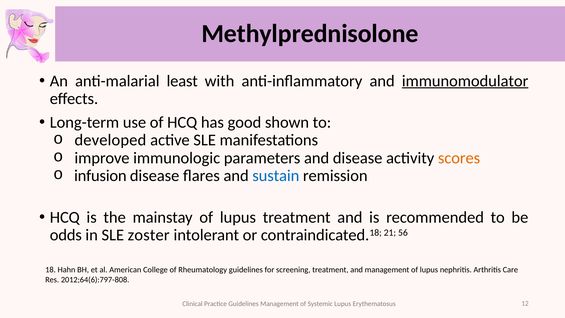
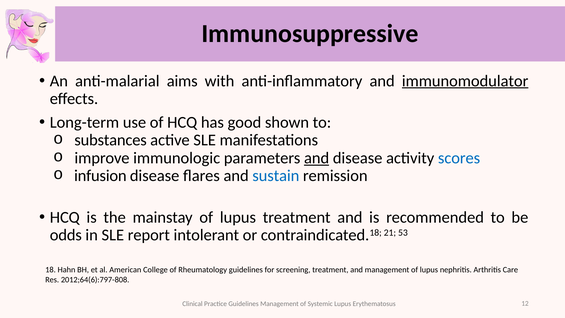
Methylprednisolone: Methylprednisolone -> Immunosuppressive
least: least -> aims
developed: developed -> substances
and at (317, 158) underline: none -> present
scores colour: orange -> blue
zoster: zoster -> report
56: 56 -> 53
